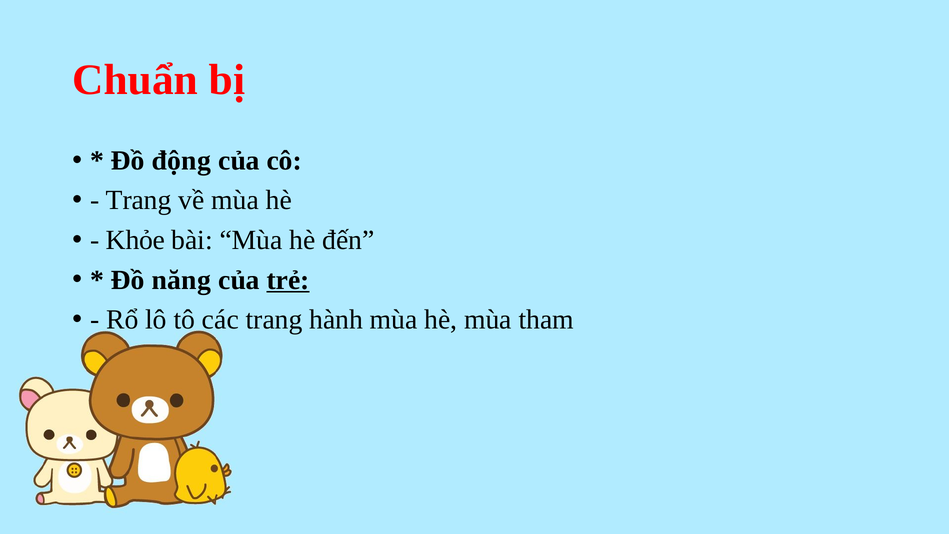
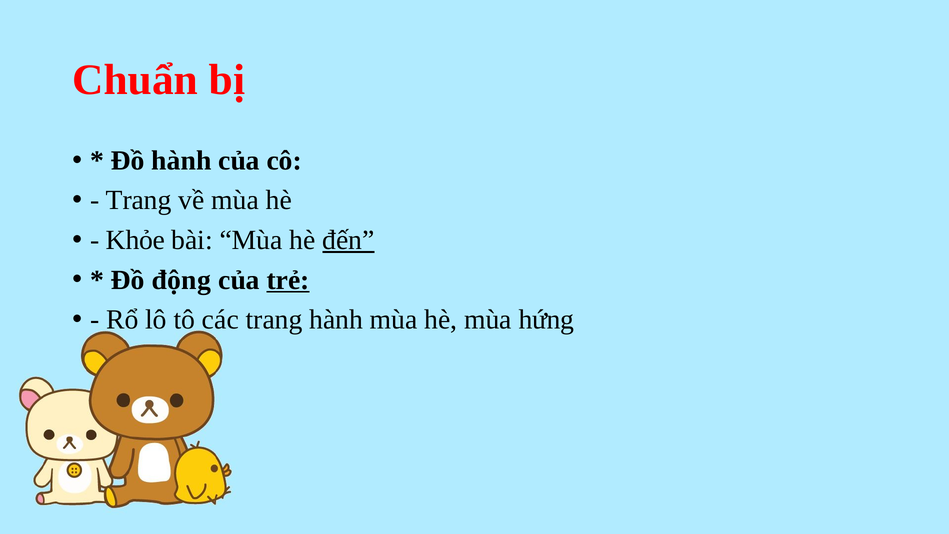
Đồ động: động -> hành
đến underline: none -> present
năng: năng -> động
tham: tham -> hứng
